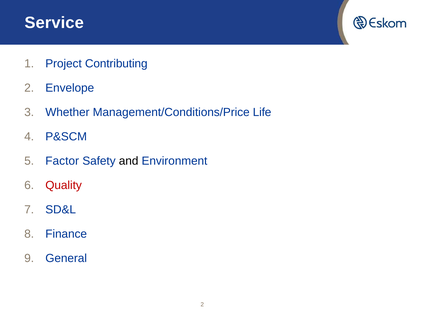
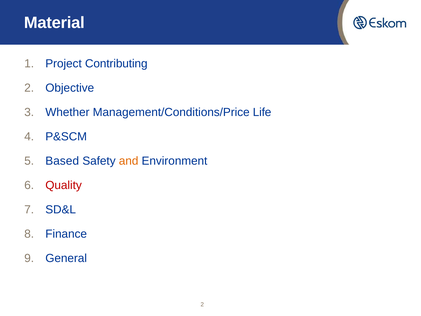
Service: Service -> Material
Envelope: Envelope -> Objective
Factor: Factor -> Based
and colour: black -> orange
